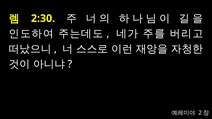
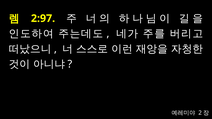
2:30: 2:30 -> 2:97
